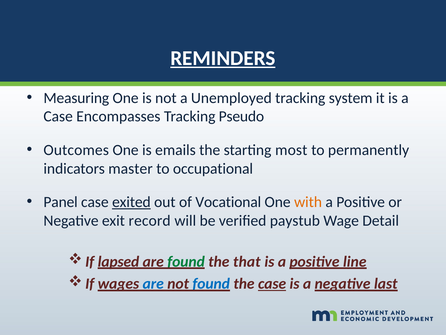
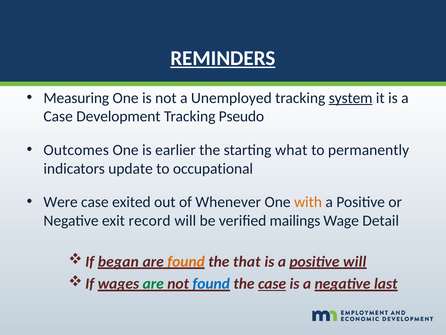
system underline: none -> present
Encompasses: Encompasses -> Development
emails: emails -> earlier
most: most -> what
master: master -> update
Panel: Panel -> Were
exited underline: present -> none
Vocational: Vocational -> Whenever
paystub: paystub -> mailings
lapsed: lapsed -> began
found at (186, 261) colour: green -> orange
positive line: line -> will
are at (153, 283) colour: blue -> green
